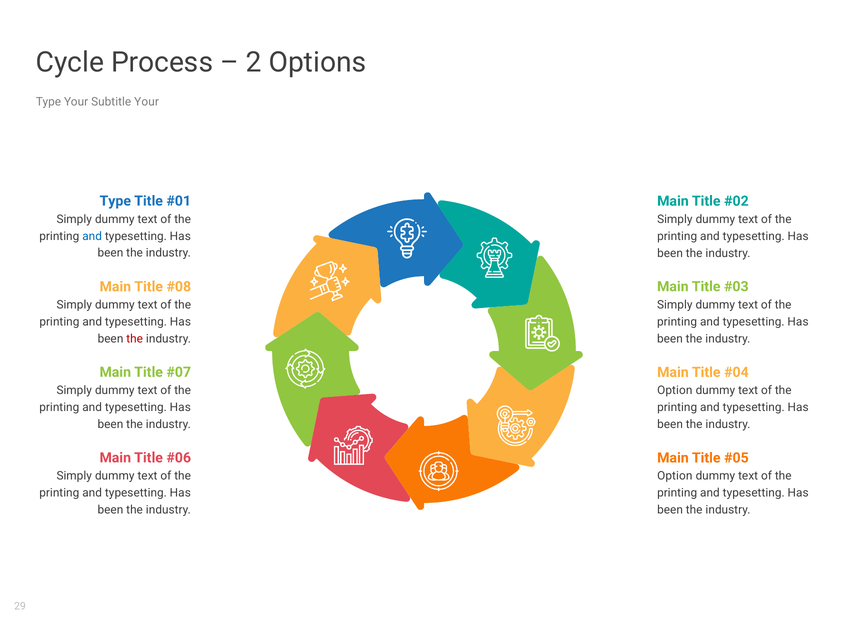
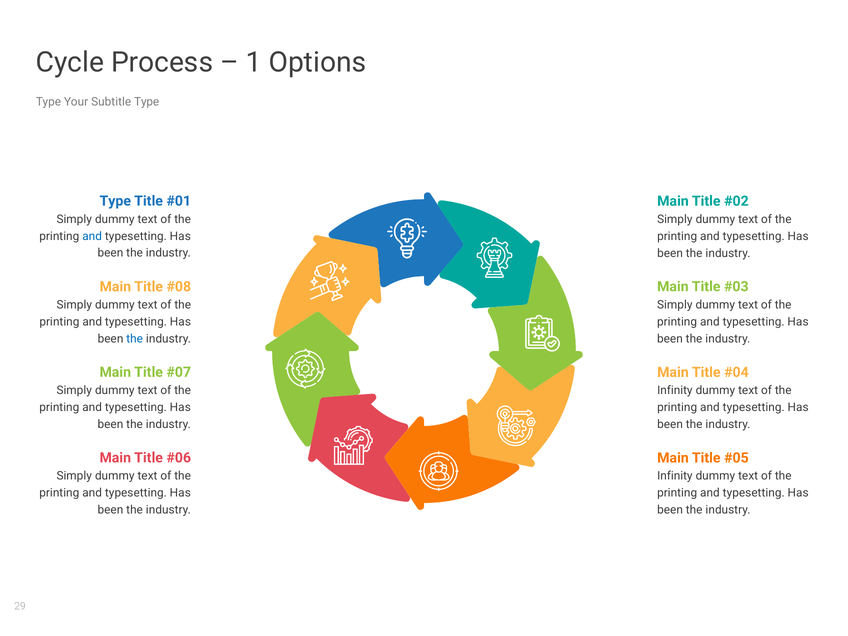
2: 2 -> 1
Subtitle Your: Your -> Type
the at (135, 339) colour: red -> blue
Option at (675, 390): Option -> Infinity
Option at (675, 476): Option -> Infinity
